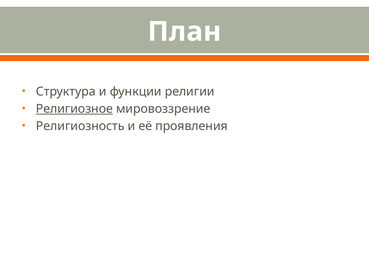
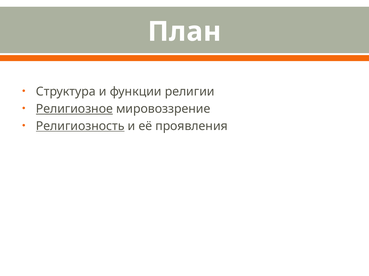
Религиозность underline: none -> present
